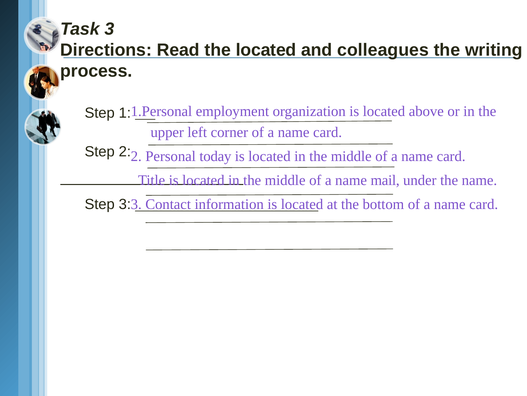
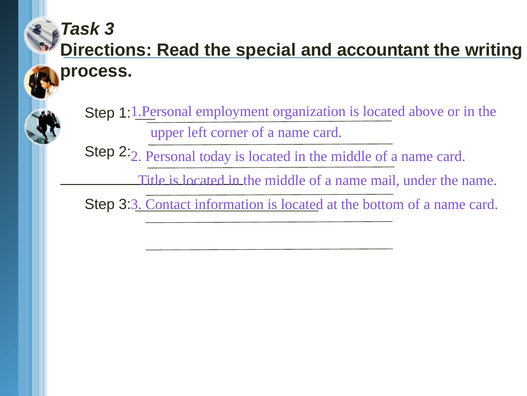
the located: located -> special
colleagues: colleagues -> accountant
